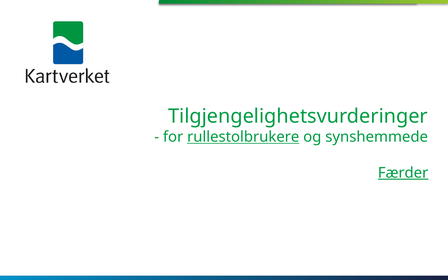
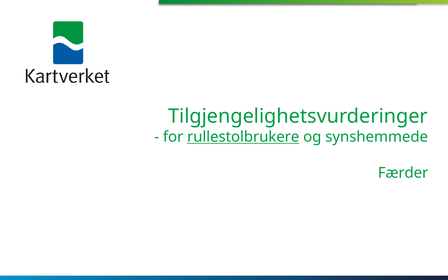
Færder underline: present -> none
